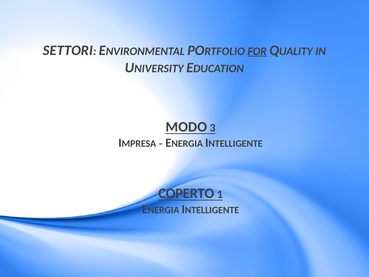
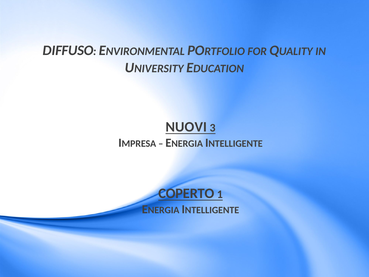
SETTORI: SETTORI -> DIFFUSO
FOR underline: present -> none
MODO: MODO -> NUOVI
